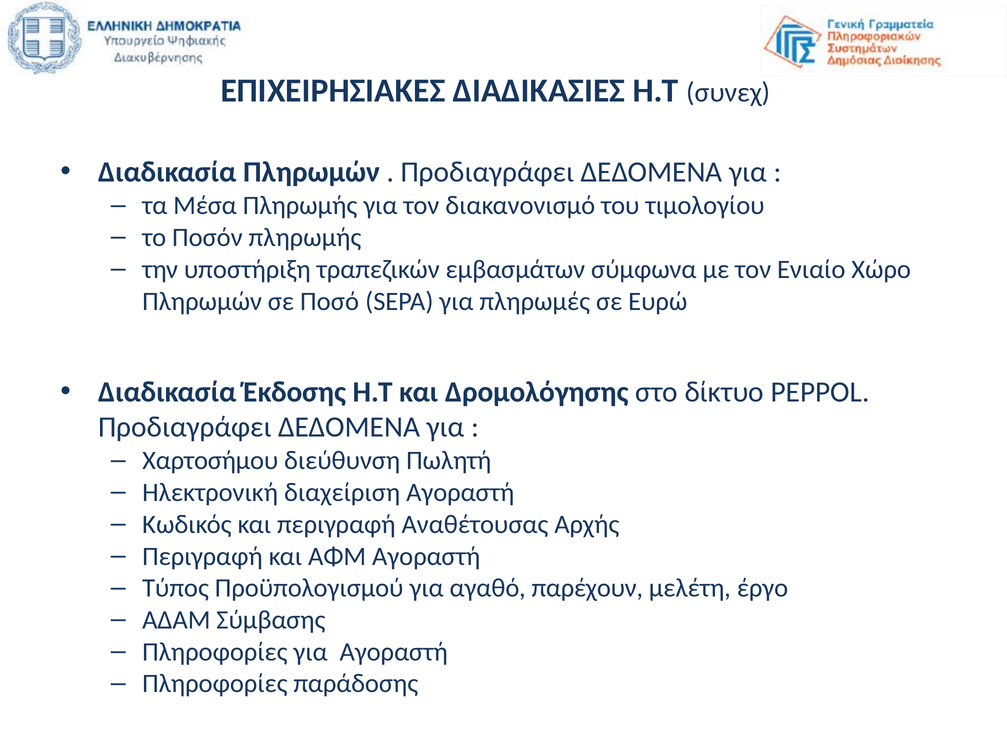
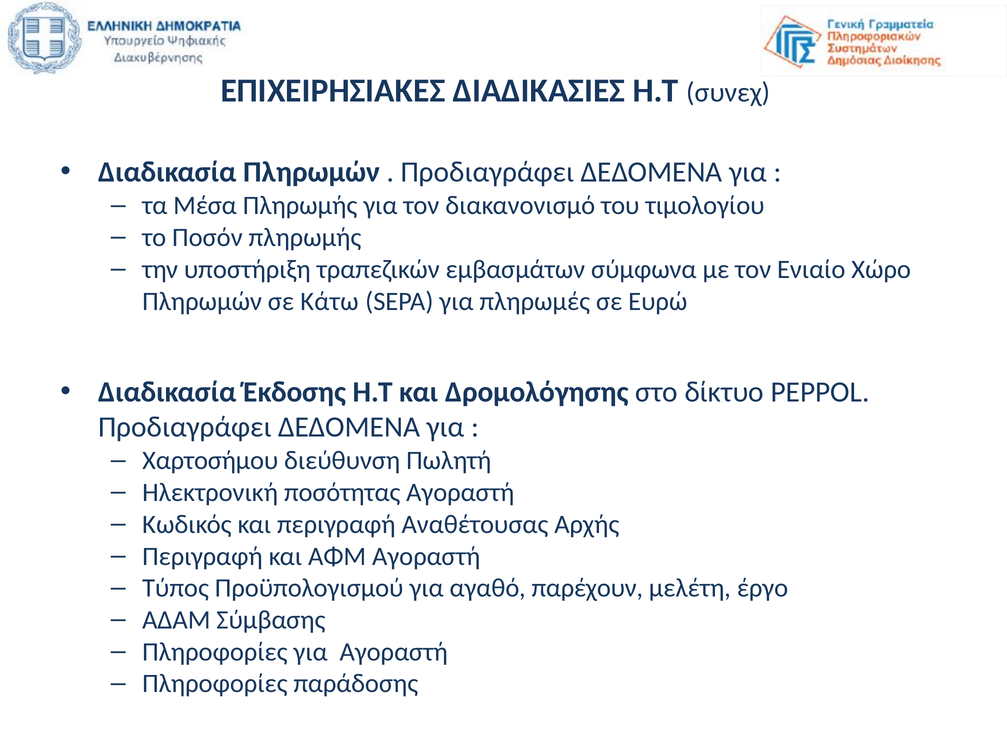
Ποσό: Ποσό -> Κάτω
διαχείριση: διαχείριση -> ποσότητας
